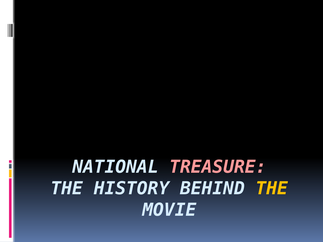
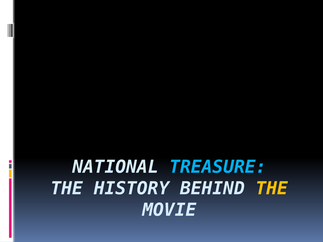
TREASURE colour: pink -> light blue
